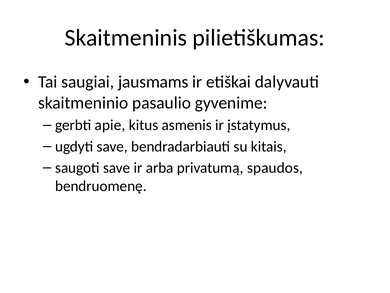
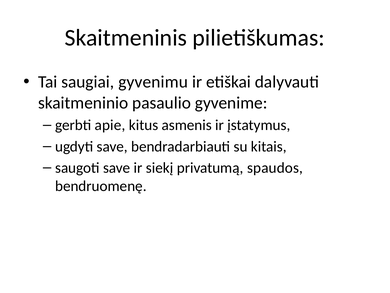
jausmams: jausmams -> gyvenimu
arba: arba -> siekį
